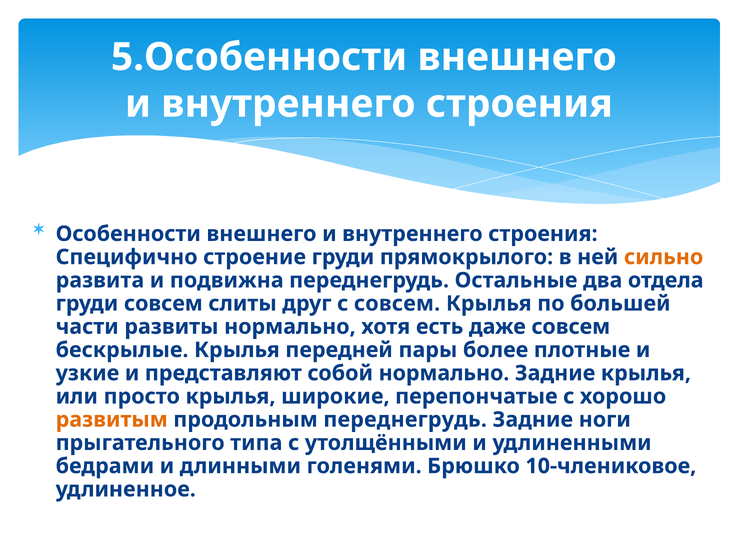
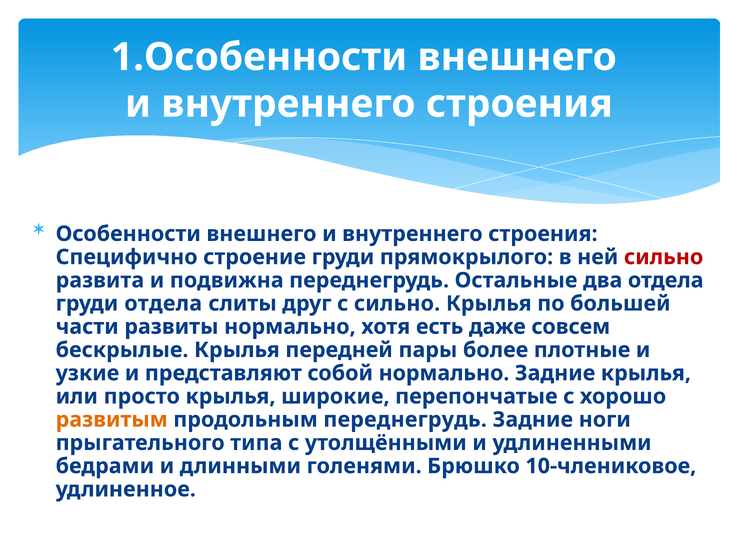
5.Особенности: 5.Особенности -> 1.Особенности
сильно at (664, 257) colour: orange -> red
груди совсем: совсем -> отдела
с совсем: совсем -> сильно
